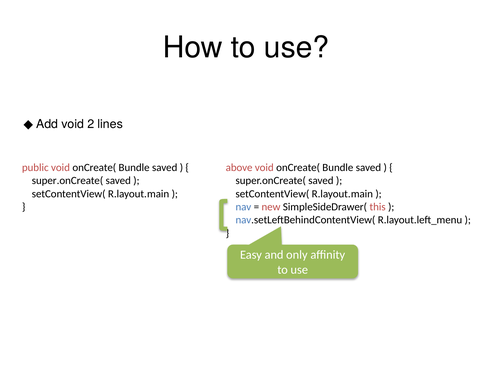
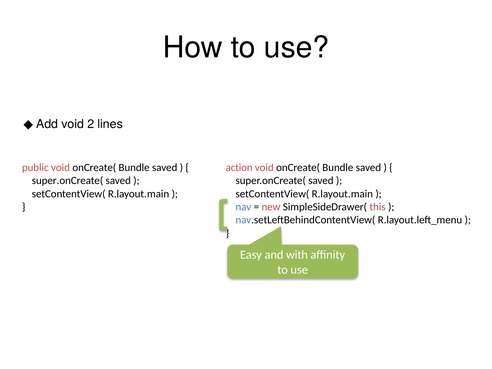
above: above -> action
only: only -> with
